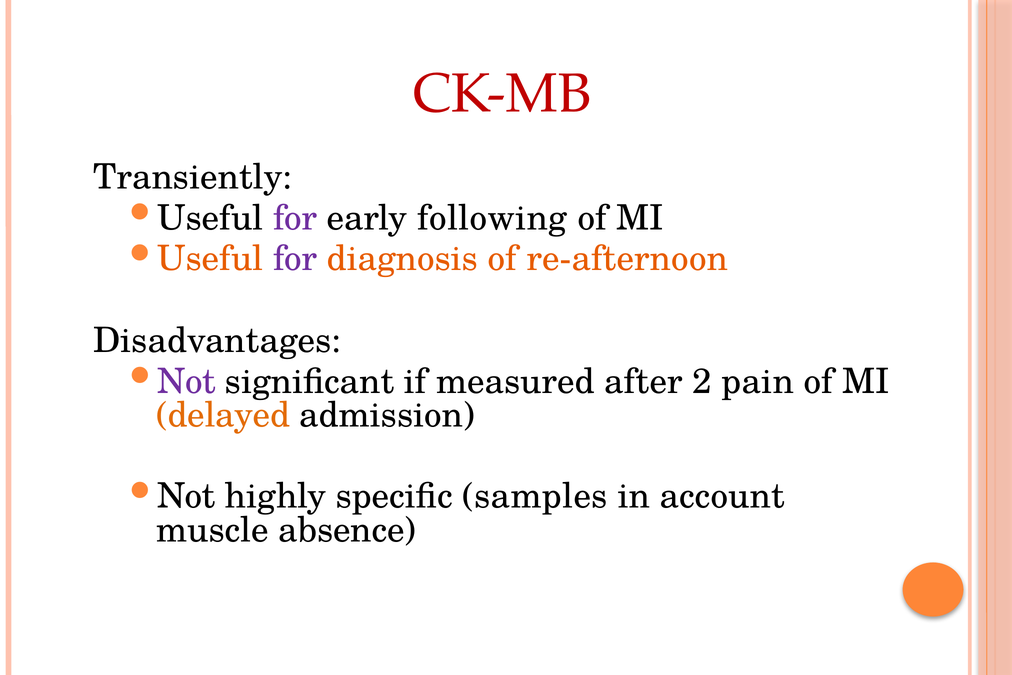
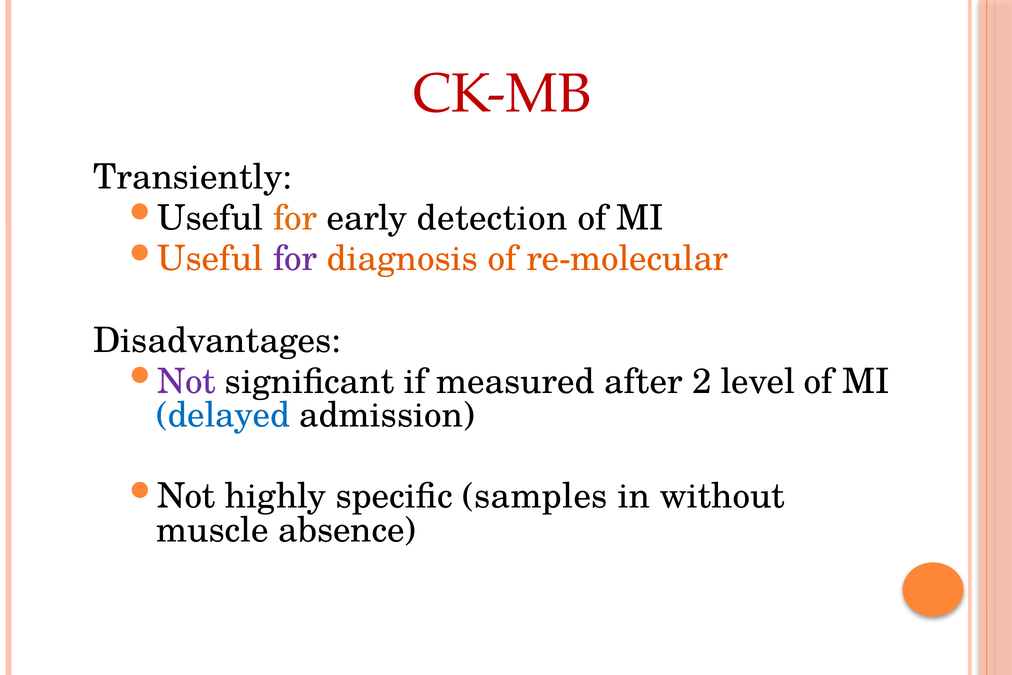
for at (295, 218) colour: purple -> orange
following: following -> detection
re-afternoon: re-afternoon -> re-molecular
pain: pain -> level
delayed colour: orange -> blue
account: account -> without
